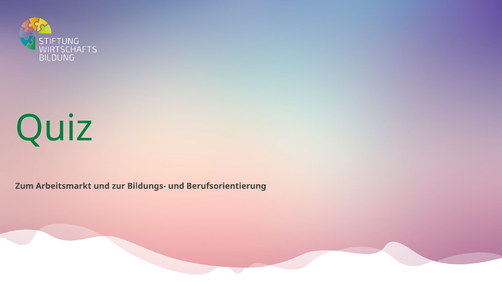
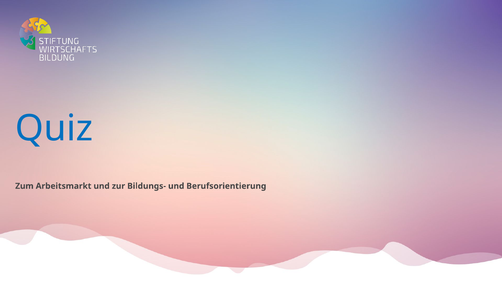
Quiz colour: green -> blue
